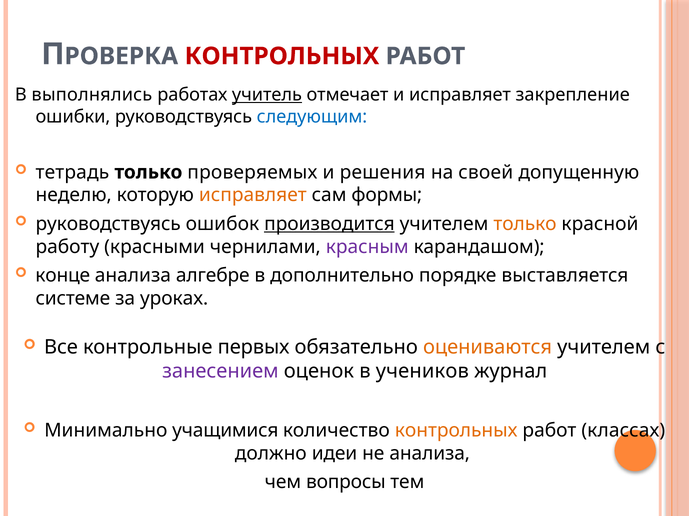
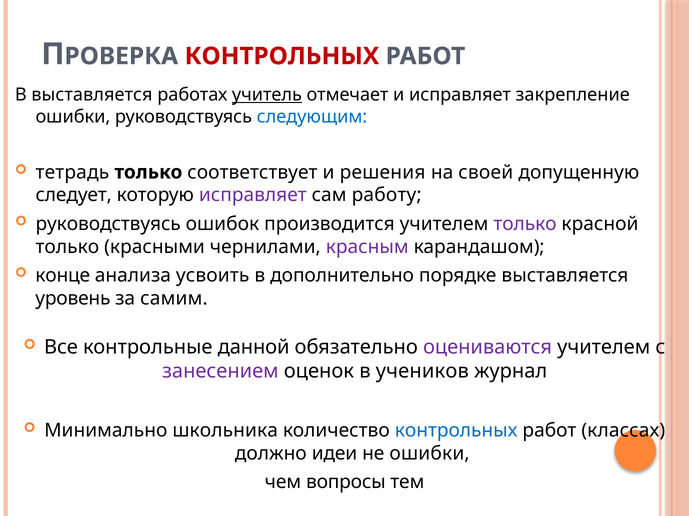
В выполнялись: выполнялись -> выставляется
проверяемых: проверяемых -> соответствует
неделю: неделю -> следует
исправляет at (253, 195) colour: orange -> purple
формы: формы -> работу
производится underline: present -> none
только at (525, 224) colour: orange -> purple
работу at (67, 247): работу -> только
алгебре: алгебре -> усвоить
системе: системе -> уровень
уроках: уроках -> самим
первых: первых -> данной
оцениваются colour: orange -> purple
учащимися: учащимися -> школьника
контрольных at (456, 431) colour: orange -> blue
не анализа: анализа -> ошибки
